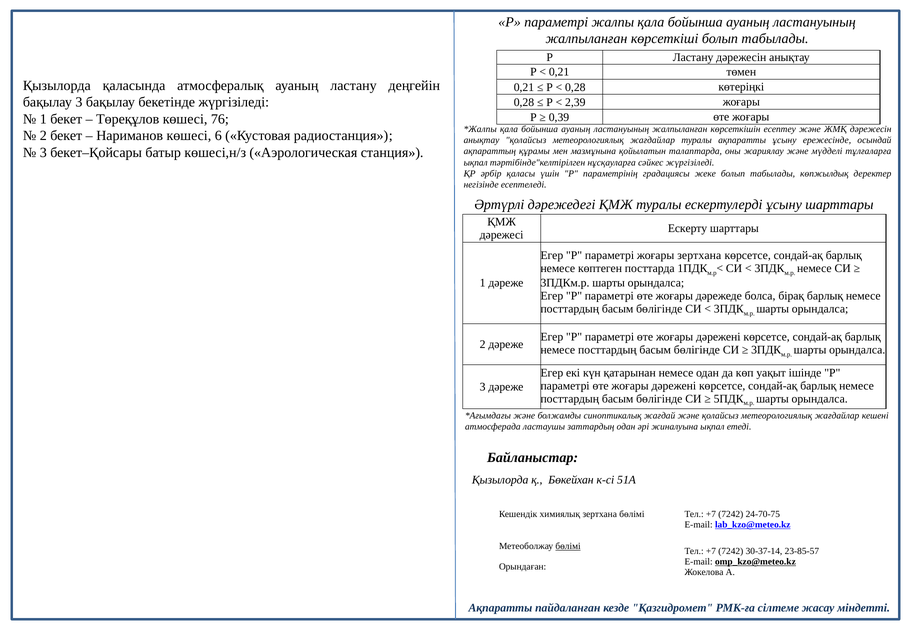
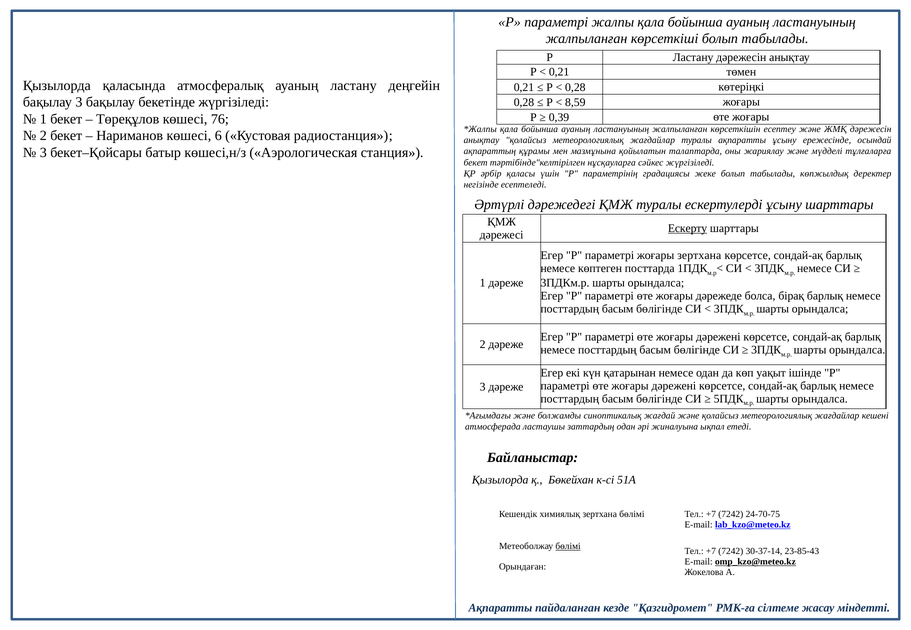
2,39: 2,39 -> 8,59
ықпал at (476, 163): ықпал -> бекет
Ескерту underline: none -> present
23-85-57: 23-85-57 -> 23-85-43
